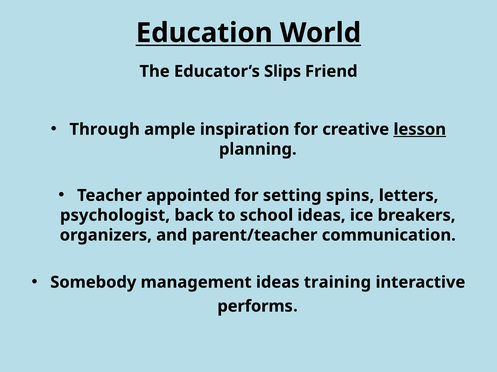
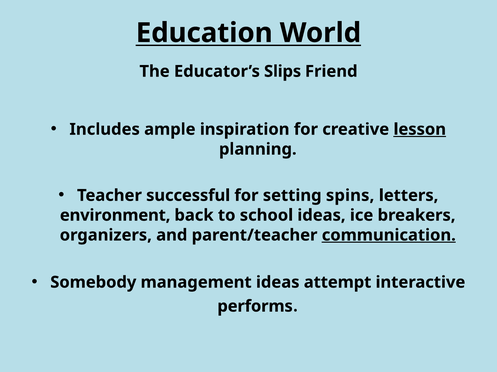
Through: Through -> Includes
appointed: appointed -> successful
psychologist: psychologist -> environment
communication underline: none -> present
training: training -> attempt
